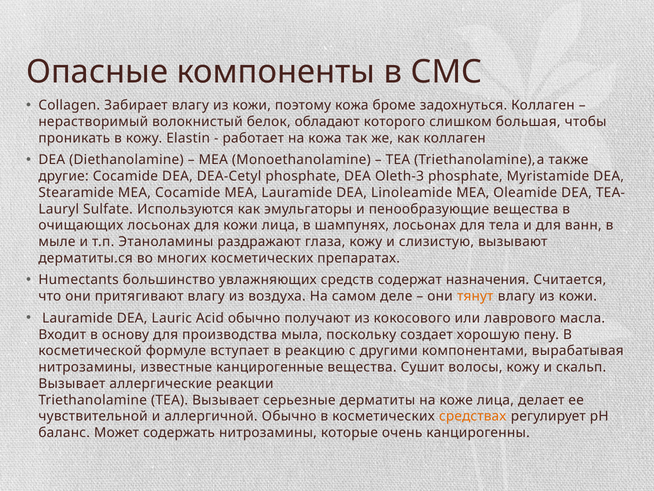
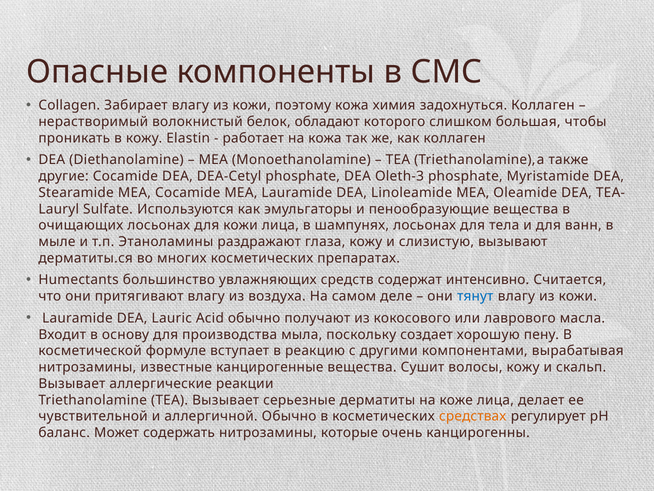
броме: броме -> химия
назначения: назначения -> интенсивно
тянут colour: orange -> blue
